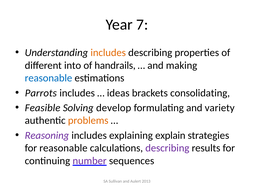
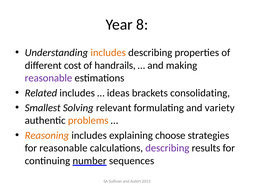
7: 7 -> 8
into: into -> cost
reasonable at (48, 78) colour: blue -> purple
Parrots: Parrots -> Related
Feasible: Feasible -> Smallest
develop: develop -> relevant
Reasoning colour: purple -> orange
explain: explain -> choose
number colour: purple -> black
